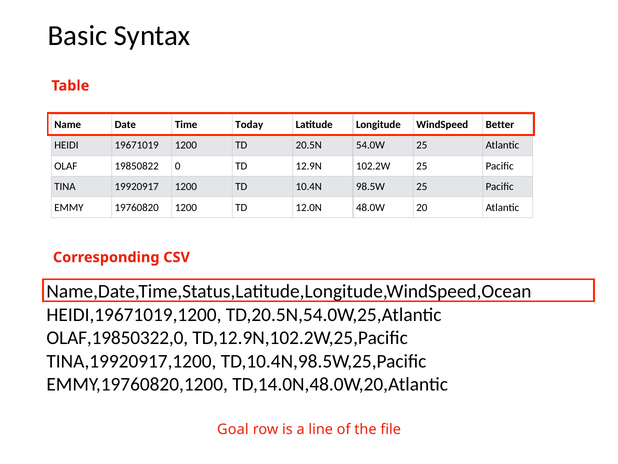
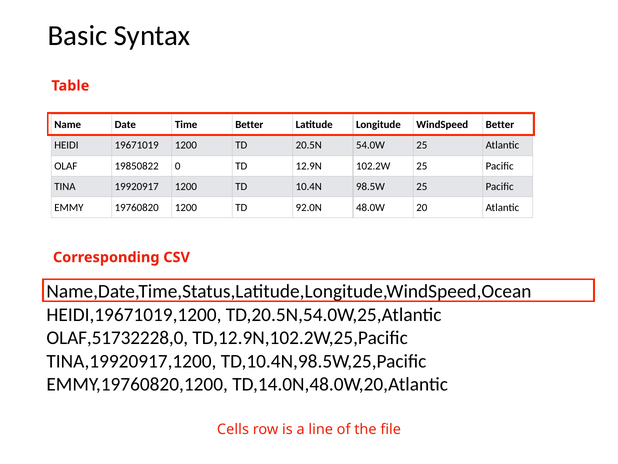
Time Today: Today -> Better
12.0N: 12.0N -> 92.0N
OLAF,19850322,0: OLAF,19850322,0 -> OLAF,51732228,0
Goal: Goal -> Cells
